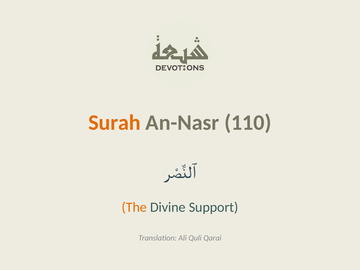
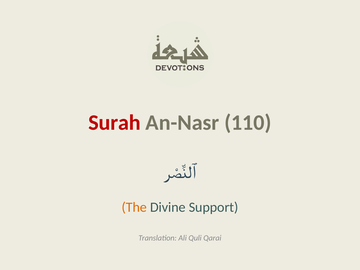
Surah colour: orange -> red
